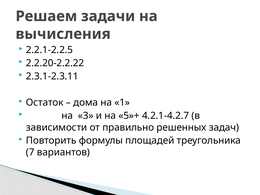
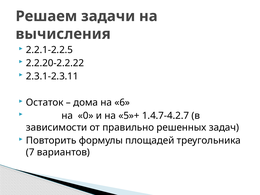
1: 1 -> 6
3: 3 -> 0
4.2.1-4.2.7: 4.2.1-4.2.7 -> 1.4.7-4.2.7
